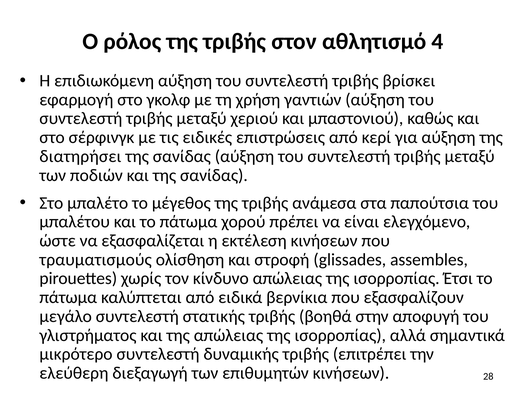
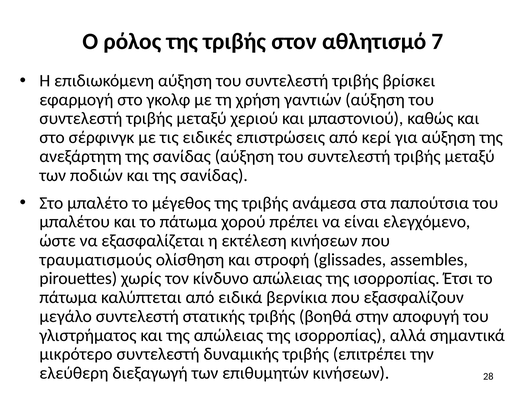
4: 4 -> 7
διατηρήσει: διατηρήσει -> ανεξάρτητη
